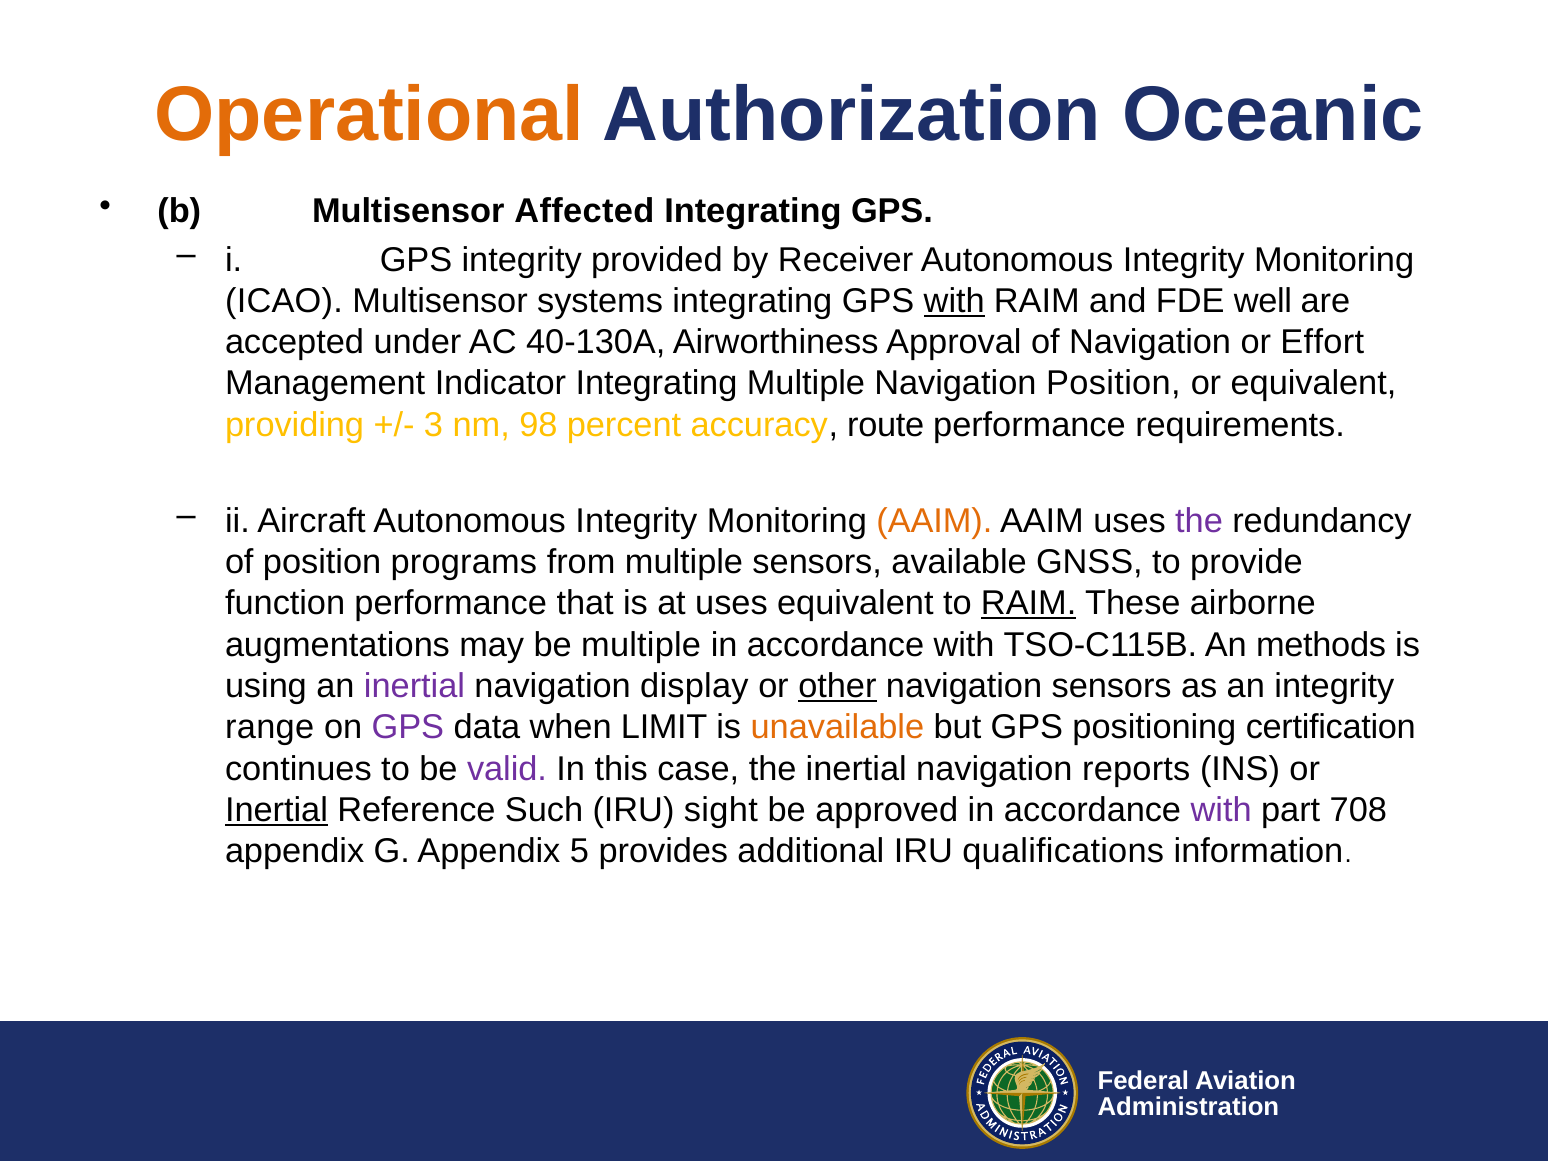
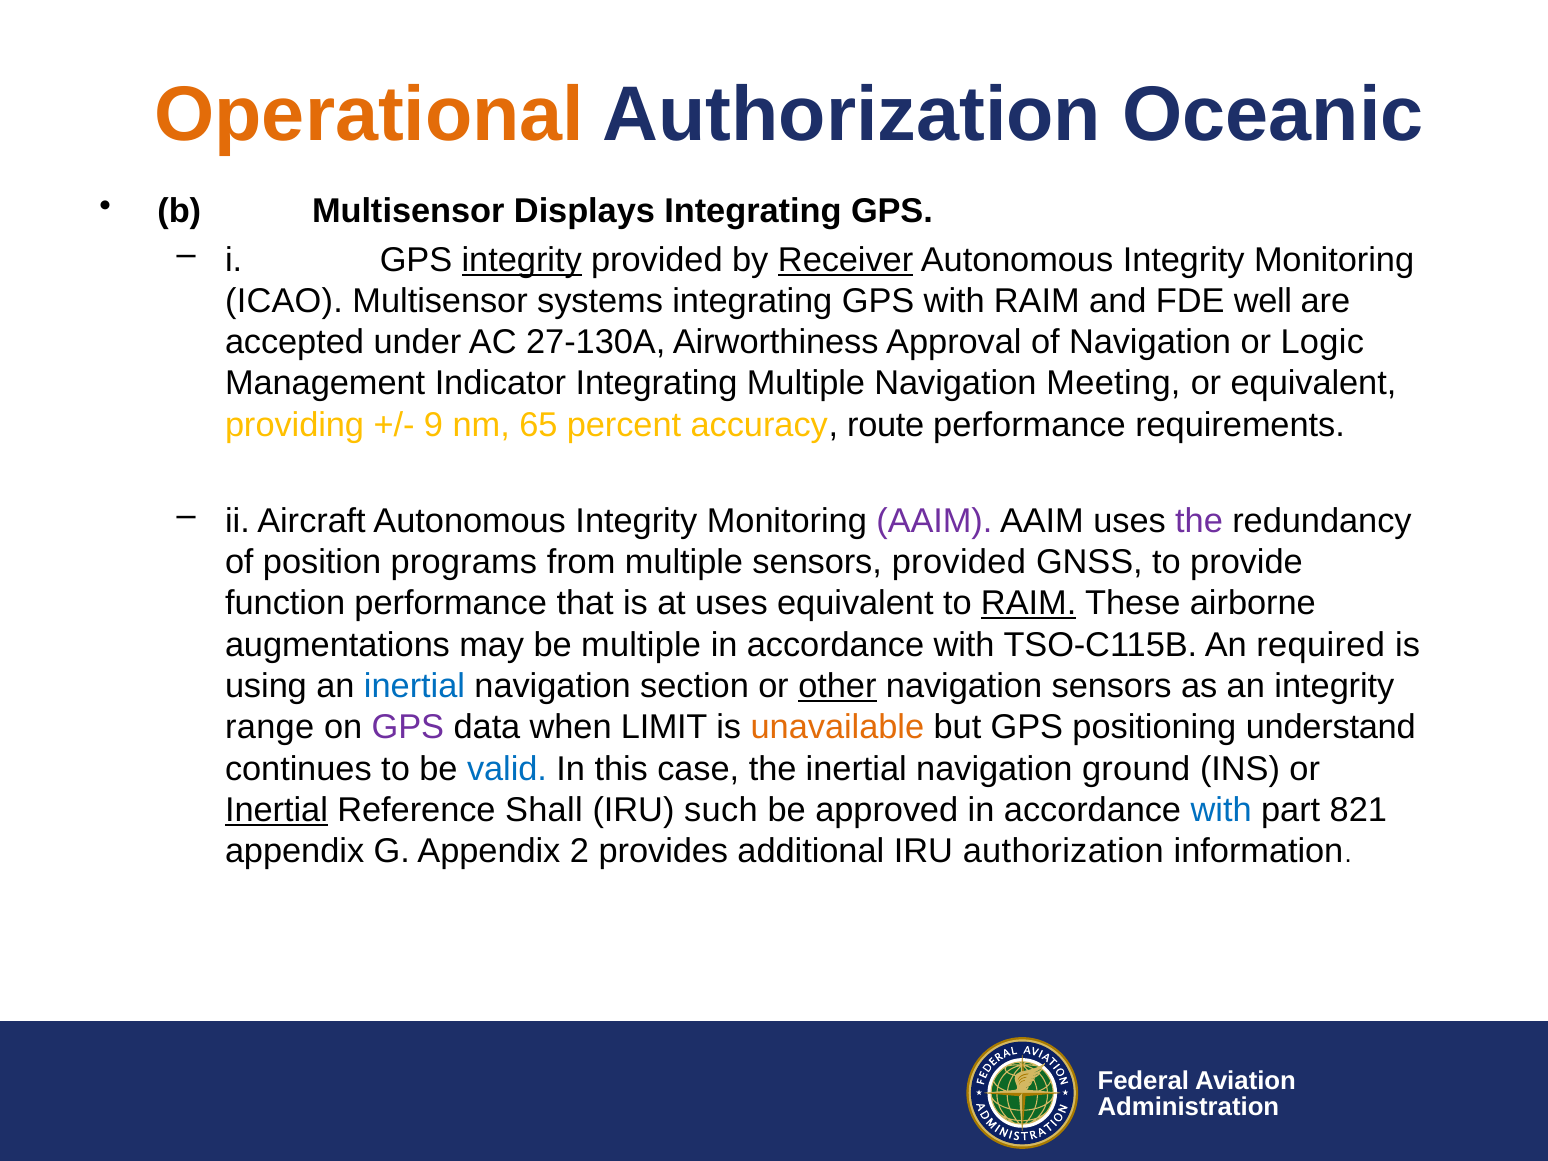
Affected: Affected -> Displays
integrity at (522, 260) underline: none -> present
Receiver underline: none -> present
with at (954, 301) underline: present -> none
40-130A: 40-130A -> 27-130A
Effort: Effort -> Logic
Navigation Position: Position -> Meeting
3: 3 -> 9
98: 98 -> 65
AAIM at (934, 521) colour: orange -> purple
sensors available: available -> provided
methods: methods -> required
inertial at (415, 686) colour: purple -> blue
display: display -> section
certification: certification -> understand
valid colour: purple -> blue
reports: reports -> ground
Such: Such -> Shall
sight: sight -> such
with at (1221, 810) colour: purple -> blue
708: 708 -> 821
5: 5 -> 2
IRU qualifications: qualifications -> authorization
